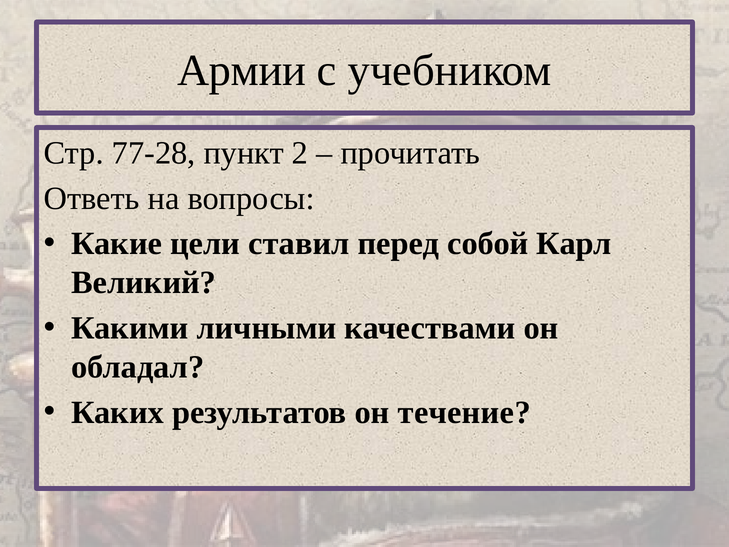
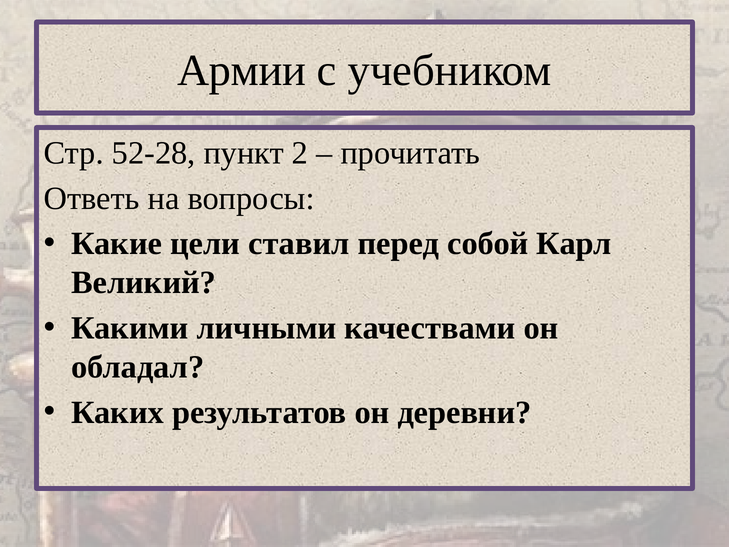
77-28: 77-28 -> 52-28
течение: течение -> деревни
